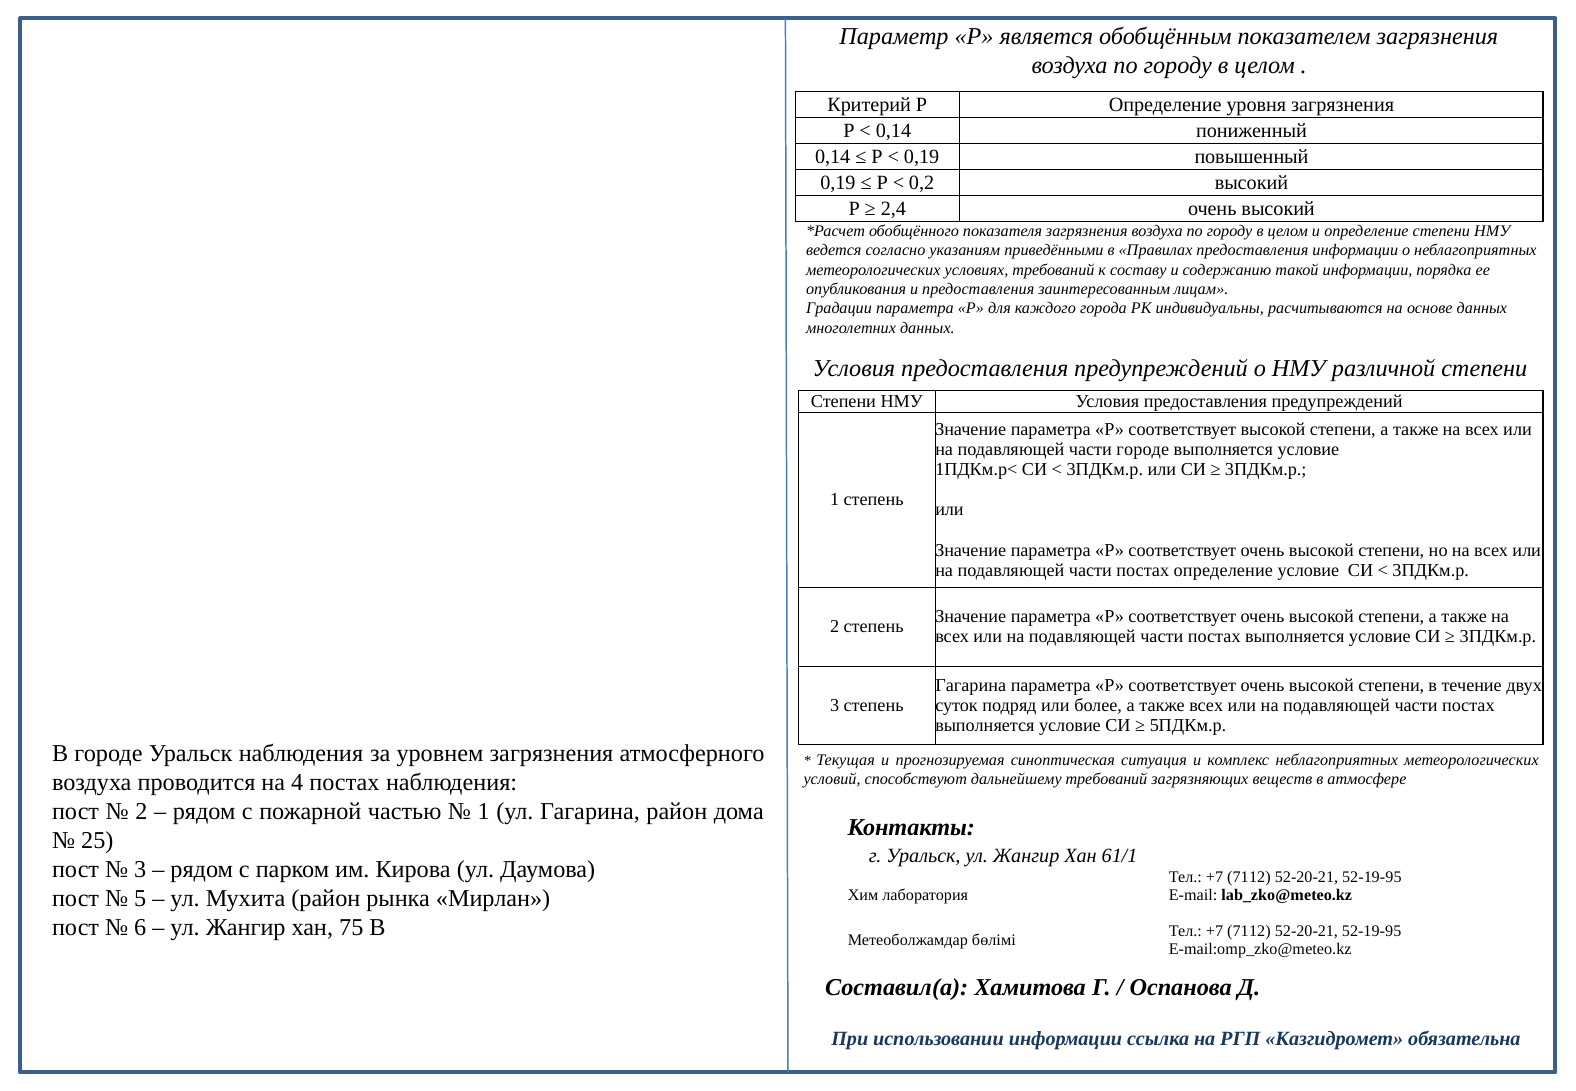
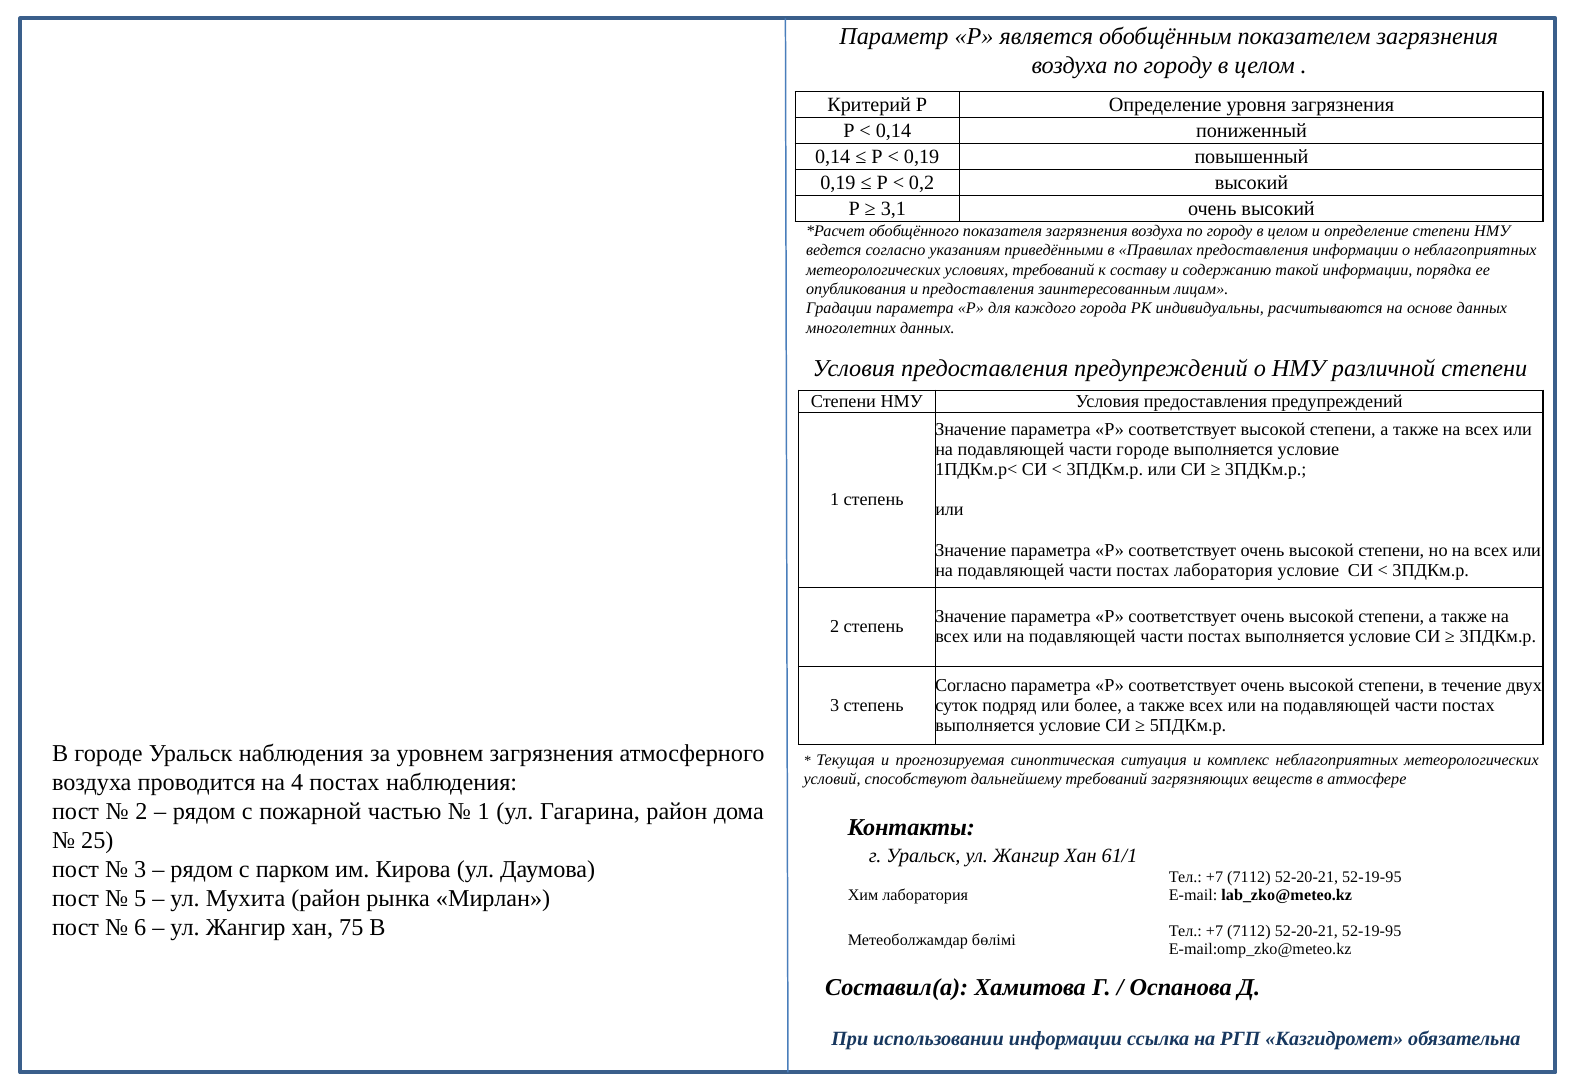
2,4: 2,4 -> 3,1
постах определение: определение -> лаборатория
Гагарина at (971, 685): Гагарина -> Согласно
